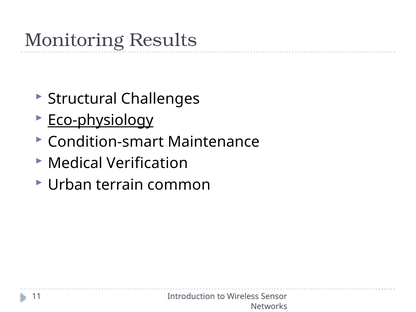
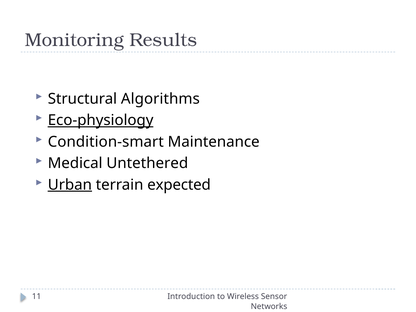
Challenges: Challenges -> Algorithms
Verification: Verification -> Untethered
Urban underline: none -> present
common: common -> expected
